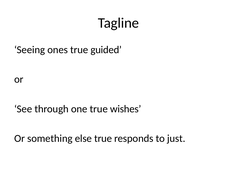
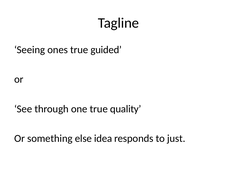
wishes: wishes -> quality
else true: true -> idea
